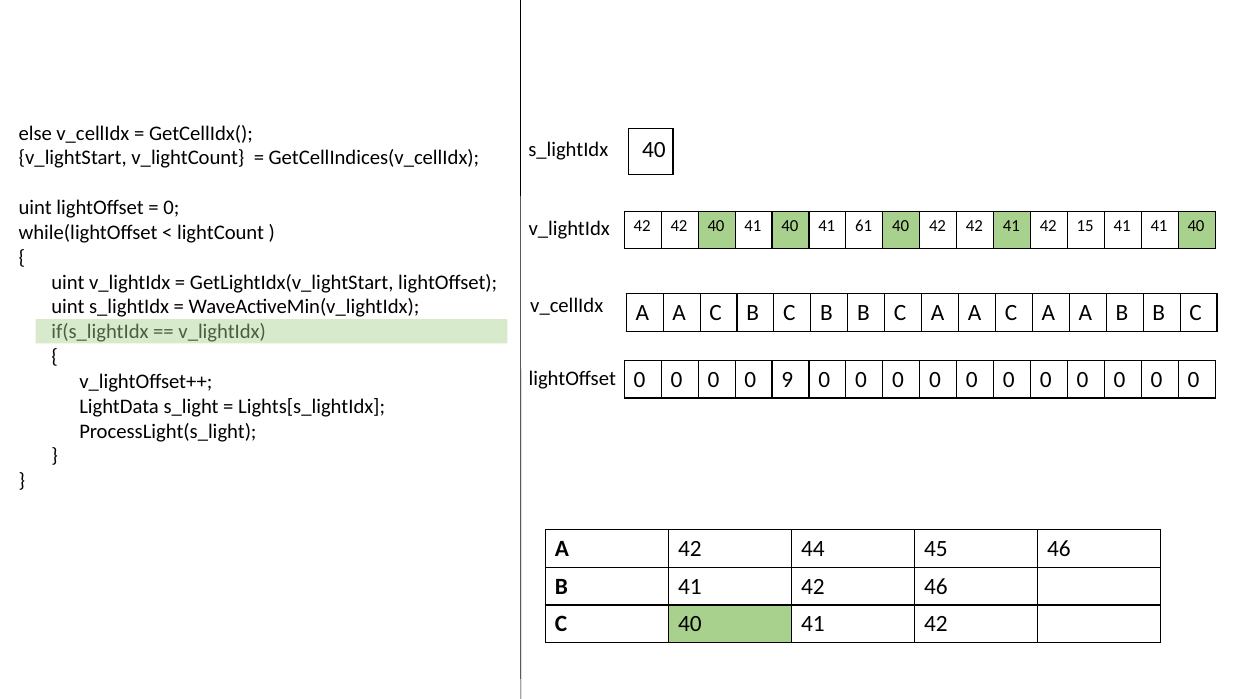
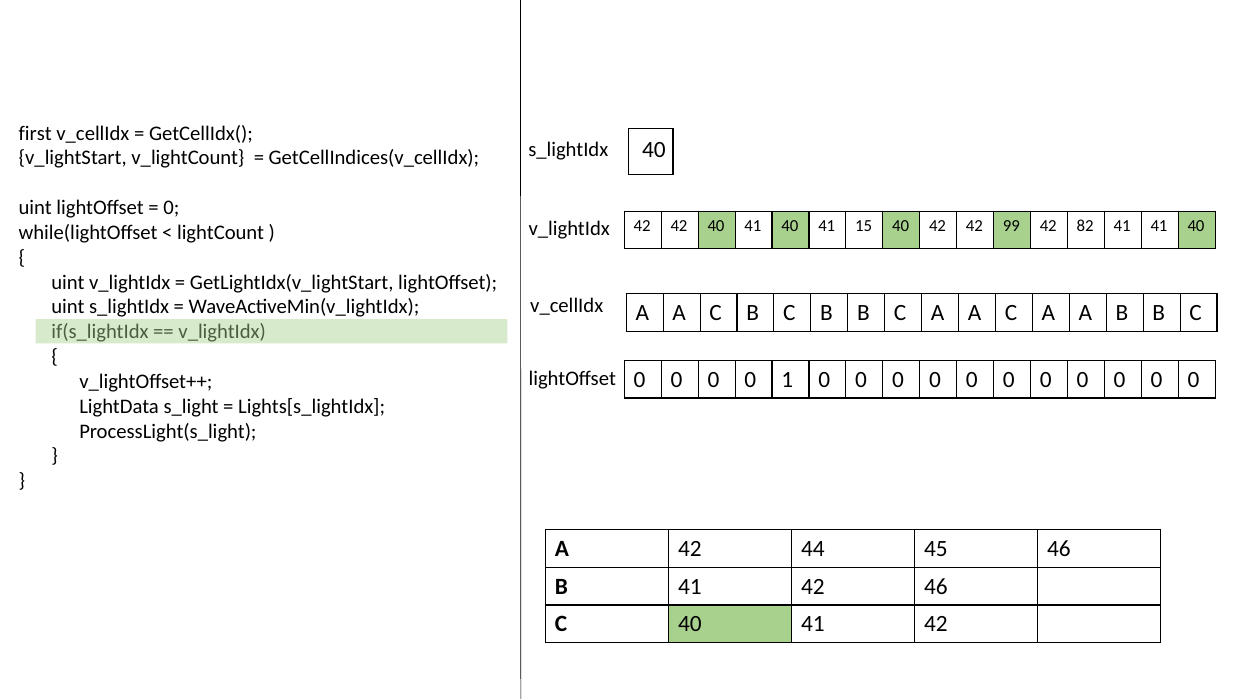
else: else -> first
61: 61 -> 15
42 41: 41 -> 99
15: 15 -> 82
9: 9 -> 1
